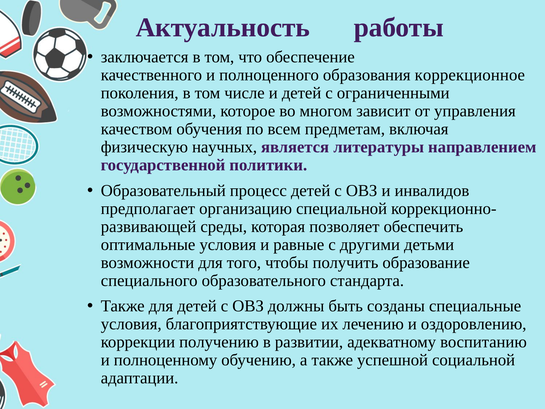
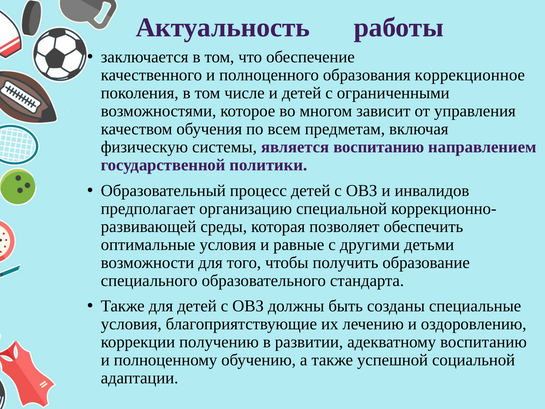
научных: научных -> системы
является литературы: литературы -> воспитанию
